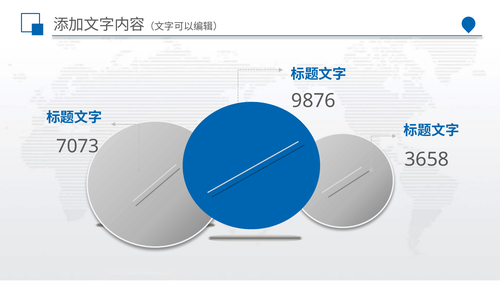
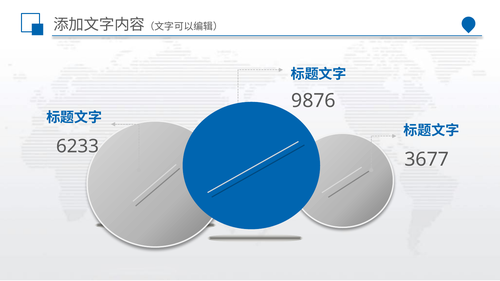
7073: 7073 -> 6233
3658: 3658 -> 3677
